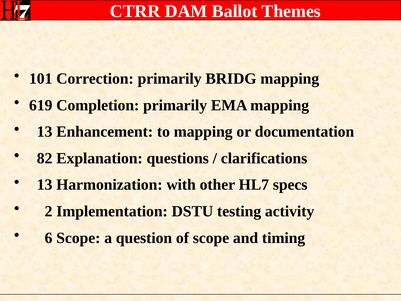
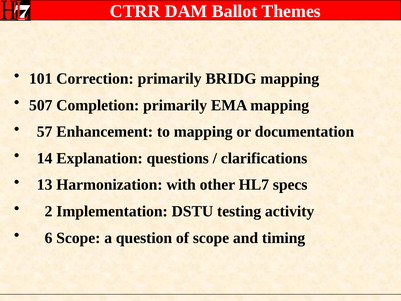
619: 619 -> 507
13 at (45, 132): 13 -> 57
82: 82 -> 14
